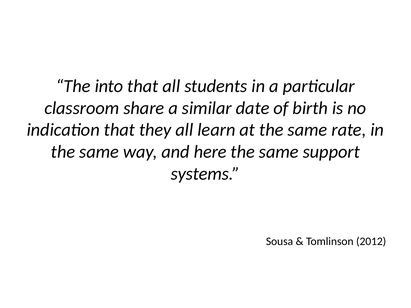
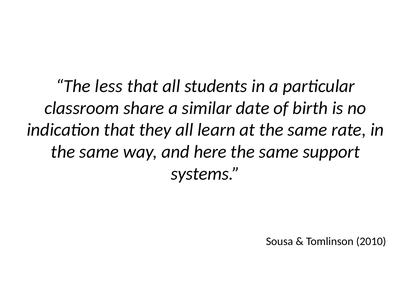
into: into -> less
2012: 2012 -> 2010
